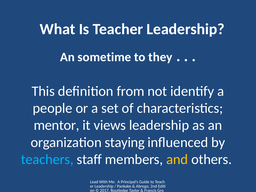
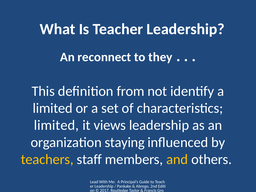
sometime: sometime -> reconnect
people at (53, 108): people -> limited
mentor at (56, 125): mentor -> limited
teachers colour: light blue -> yellow
